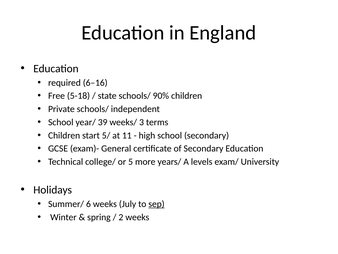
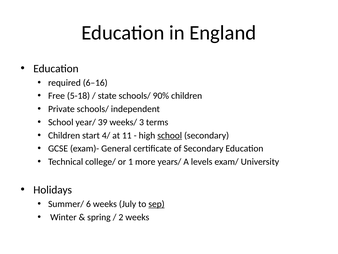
5/: 5/ -> 4/
school at (170, 135) underline: none -> present
5: 5 -> 1
